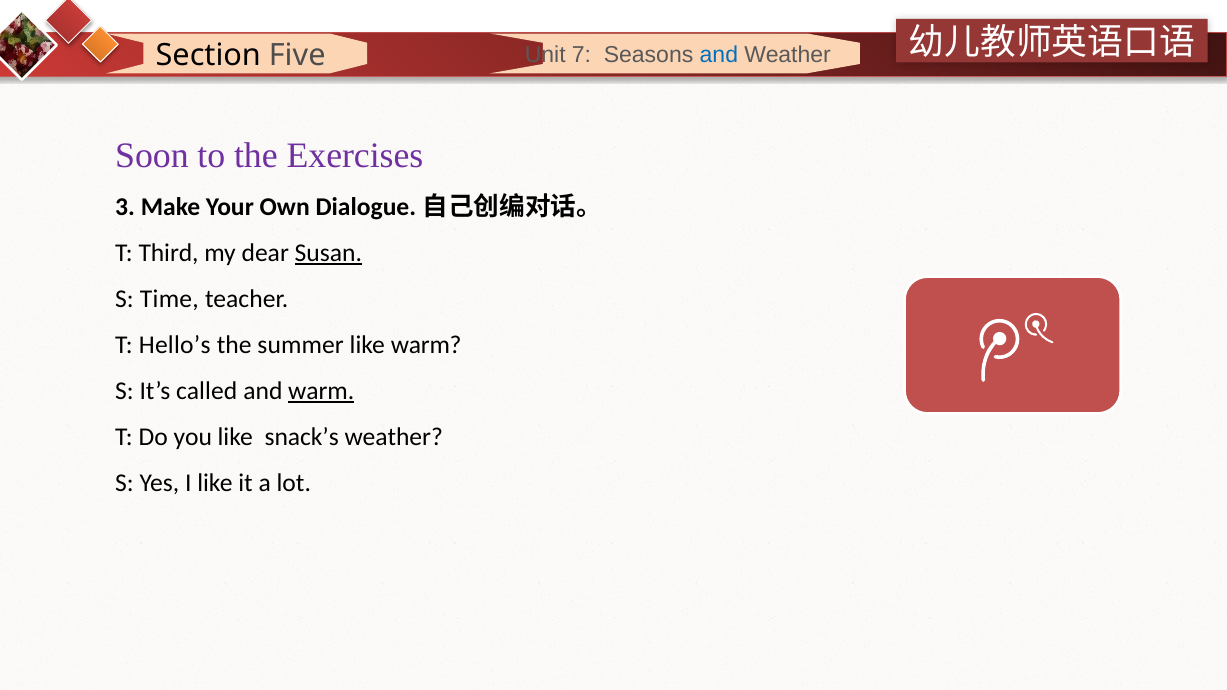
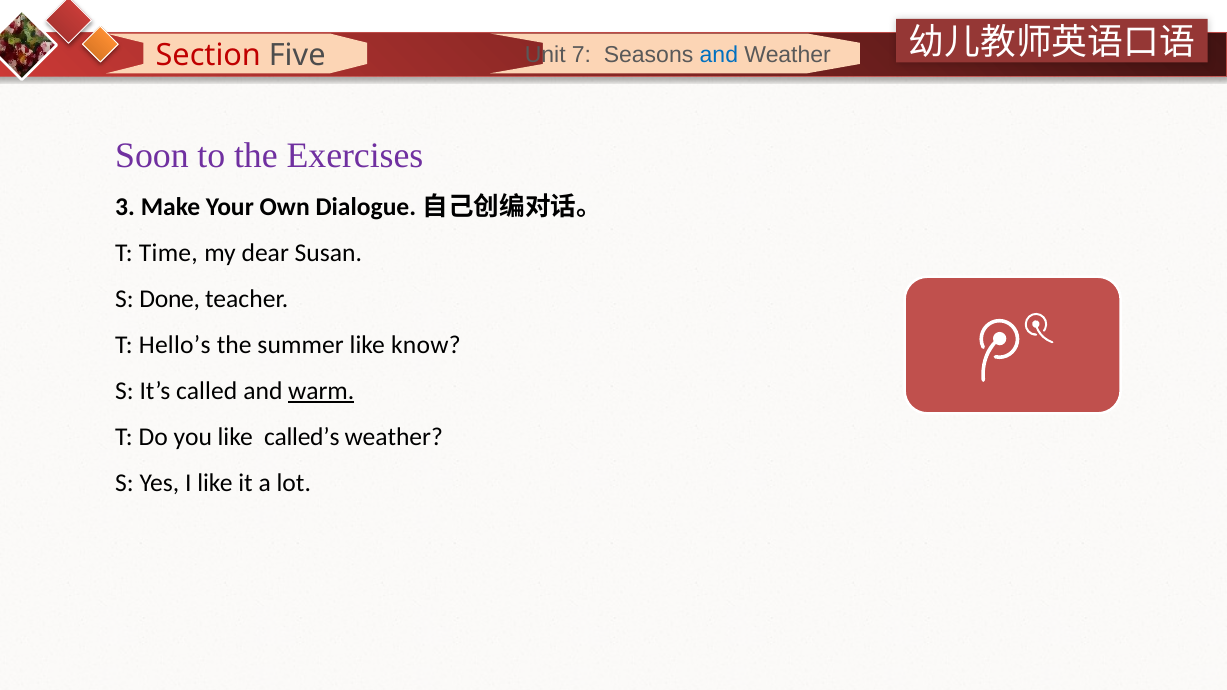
Section colour: black -> red
Third: Third -> Time
Susan underline: present -> none
Time: Time -> Done
like warm: warm -> know
snack’s: snack’s -> called’s
